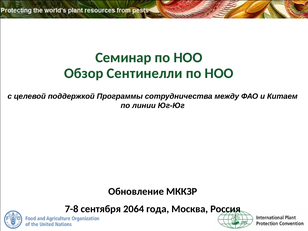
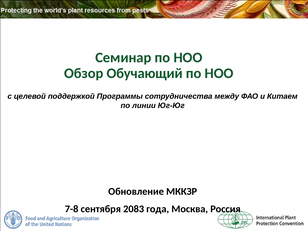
Сентинелли: Сентинелли -> Обучающий
2064: 2064 -> 2083
